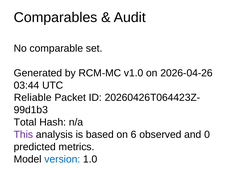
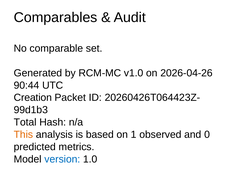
03:44: 03:44 -> 90:44
Reliable: Reliable -> Creation
This colour: purple -> orange
6: 6 -> 1
